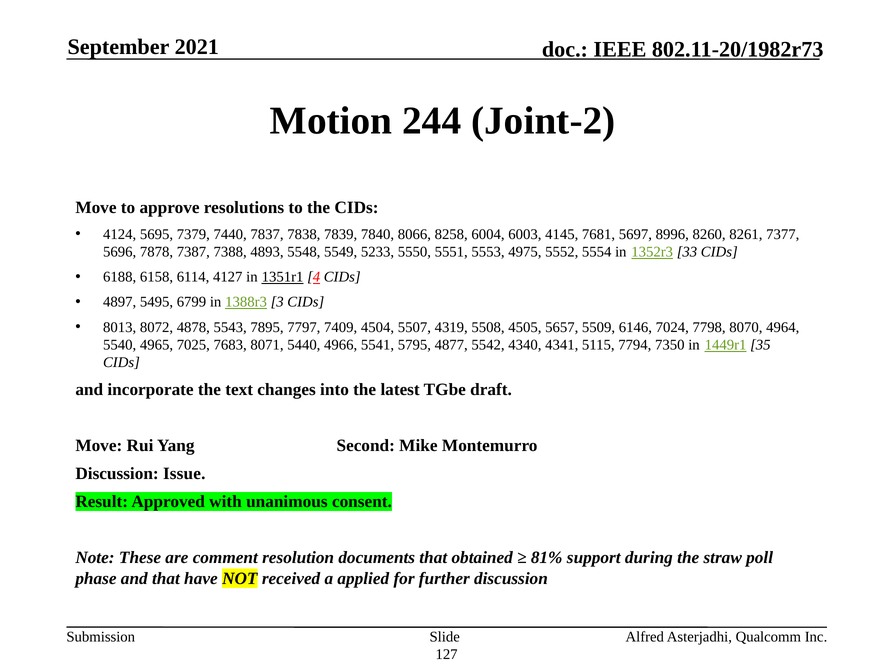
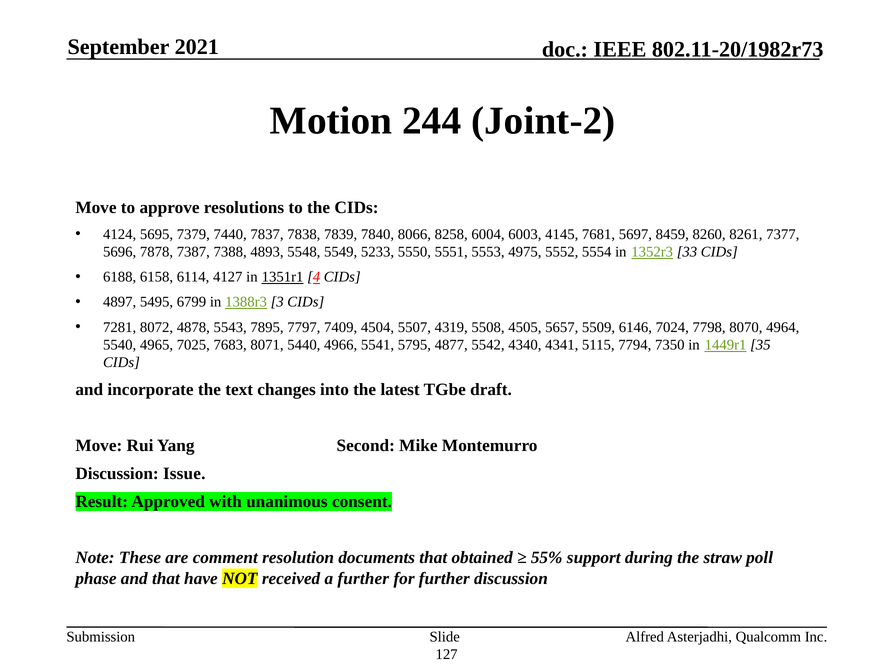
8996: 8996 -> 8459
8013: 8013 -> 7281
81%: 81% -> 55%
a applied: applied -> further
